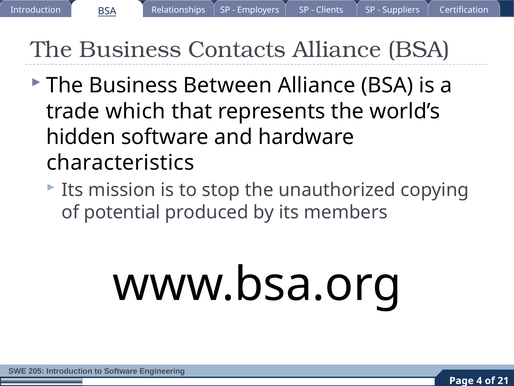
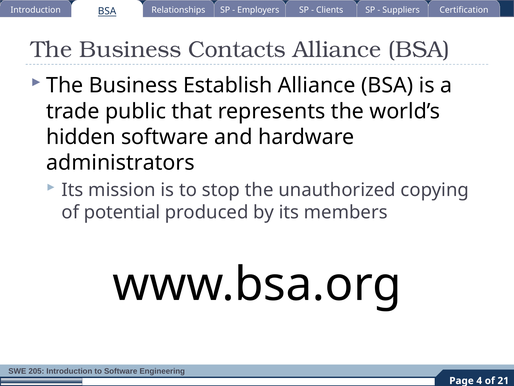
Between: Between -> Establish
which: which -> public
characteristics: characteristics -> administrators
